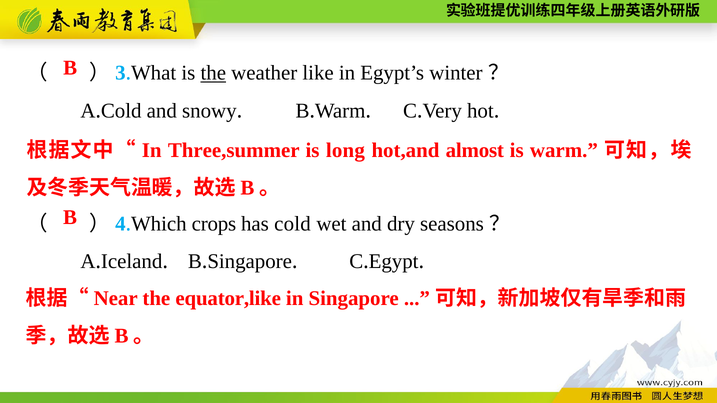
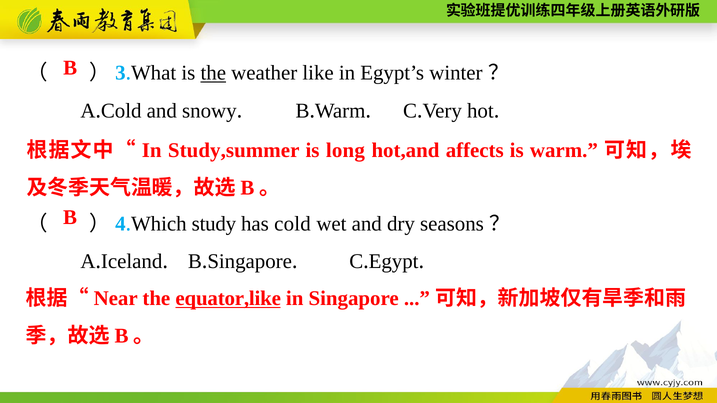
Three,summer: Three,summer -> Study,summer
almost: almost -> affects
crops: crops -> study
equator,like underline: none -> present
